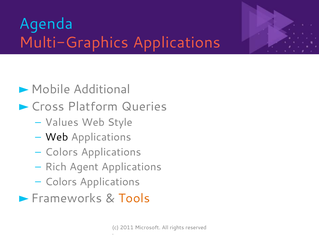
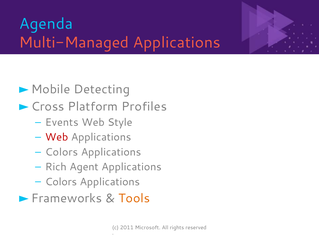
Multi-Graphics: Multi-Graphics -> Multi-Managed
Additional: Additional -> Detecting
Queries: Queries -> Profiles
Values: Values -> Events
Web at (57, 137) colour: black -> red
